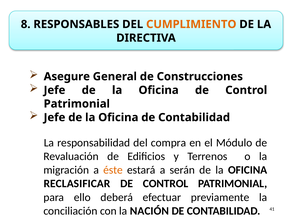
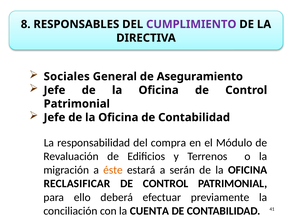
CUMPLIMIENTO colour: orange -> purple
Asegure: Asegure -> Sociales
Construcciones: Construcciones -> Aseguramiento
NACIÓN: NACIÓN -> CUENTA
